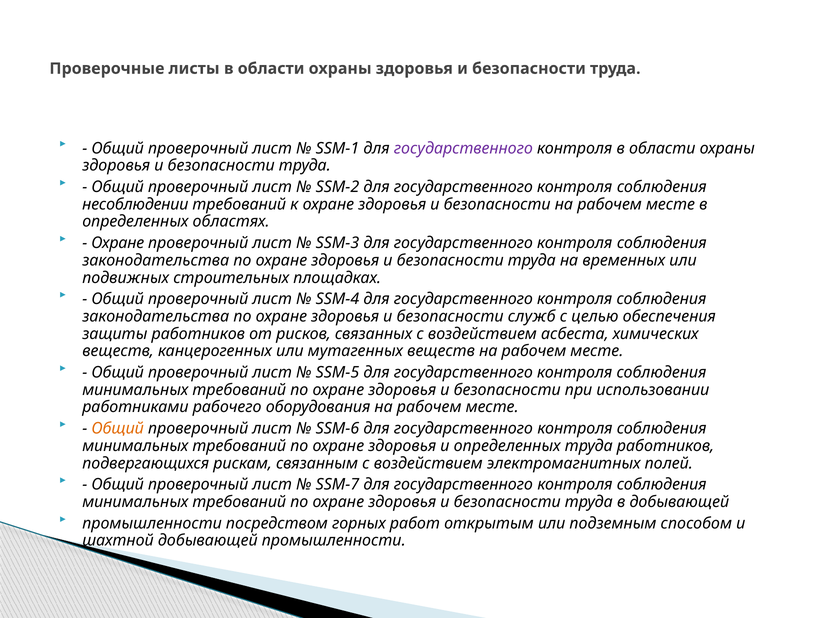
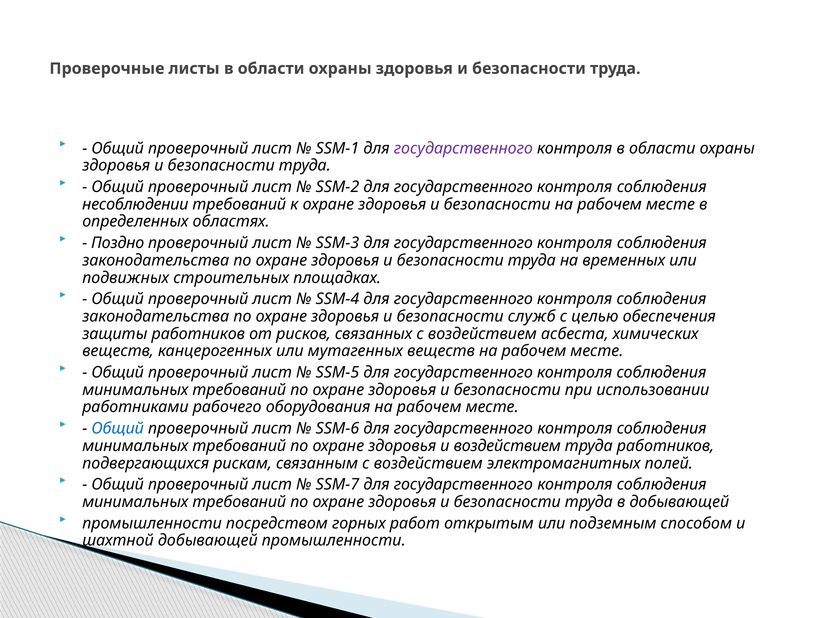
Охране at (118, 243): Охране -> Поздно
Общий at (118, 429) colour: orange -> blue
и определенных: определенных -> воздействием
